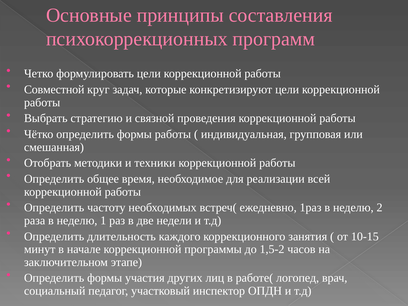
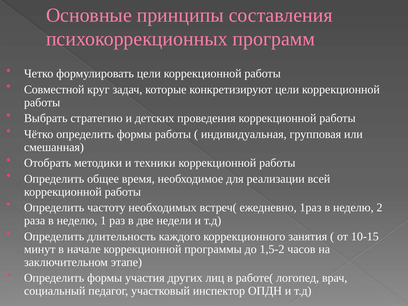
связной: связной -> детских
